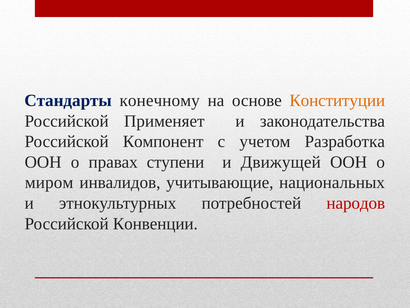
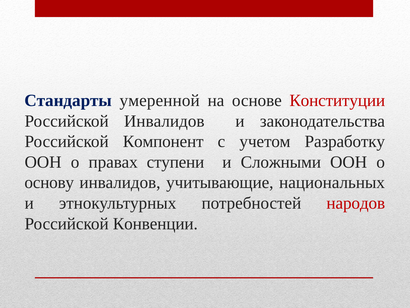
конечному: конечному -> умеренной
Конституции colour: orange -> red
Российской Применяет: Применяет -> Инвалидов
Разработка: Разработка -> Разработку
Движущей: Движущей -> Сложными
миром: миром -> основу
